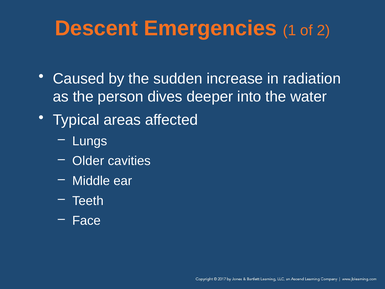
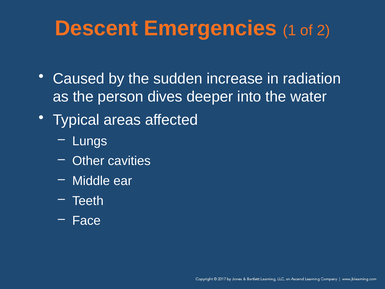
Older: Older -> Other
